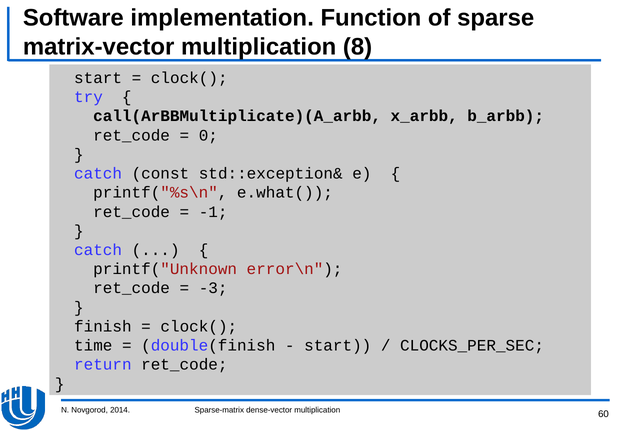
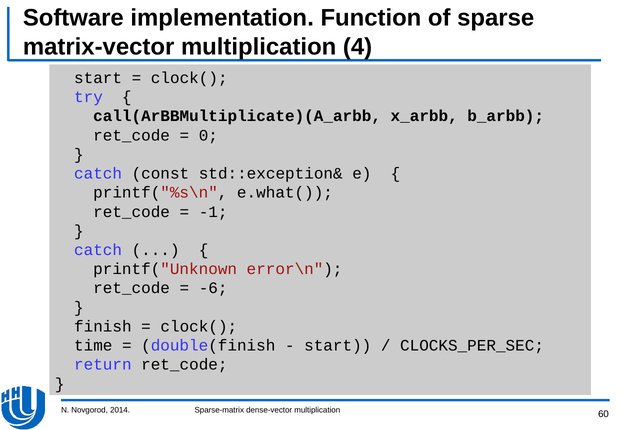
8: 8 -> 4
-3: -3 -> -6
